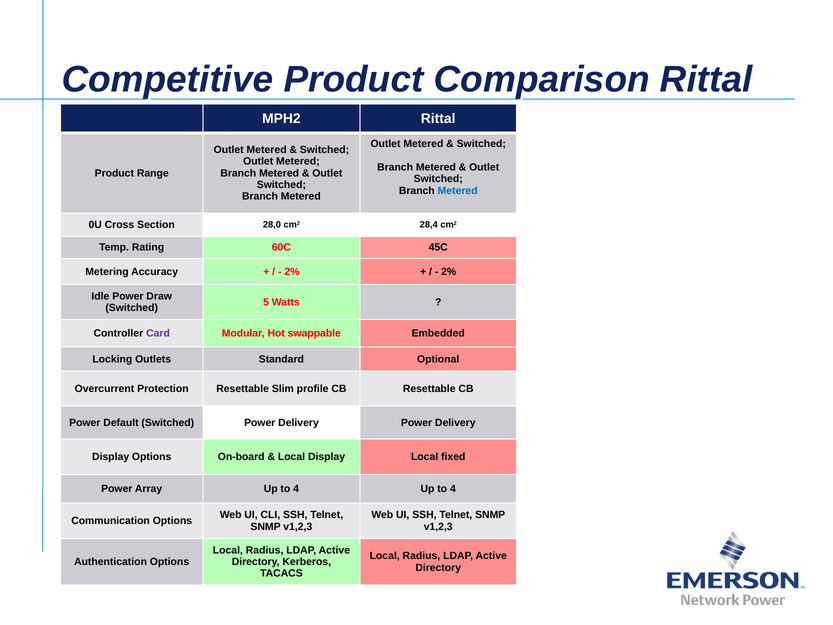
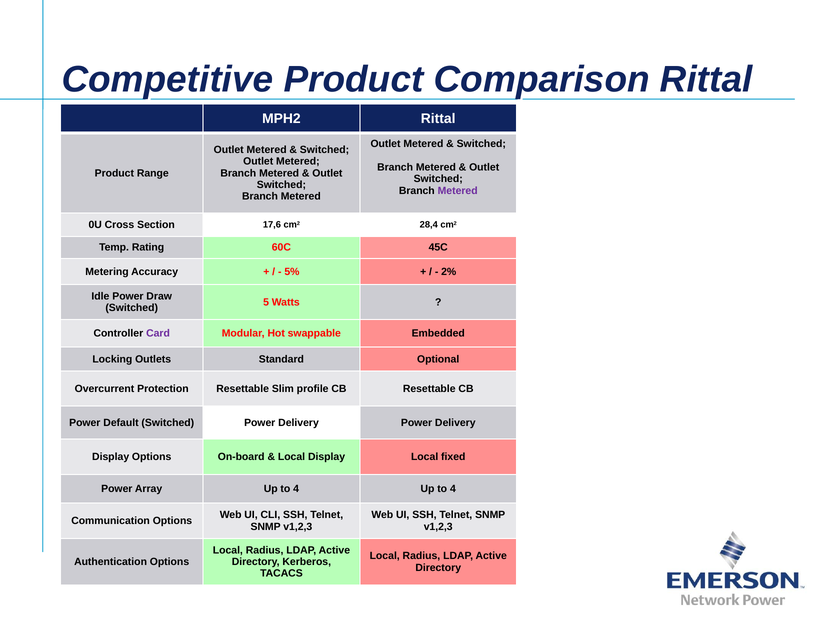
Metered at (458, 191) colour: blue -> purple
28,0: 28,0 -> 17,6
2% at (292, 271): 2% -> 5%
